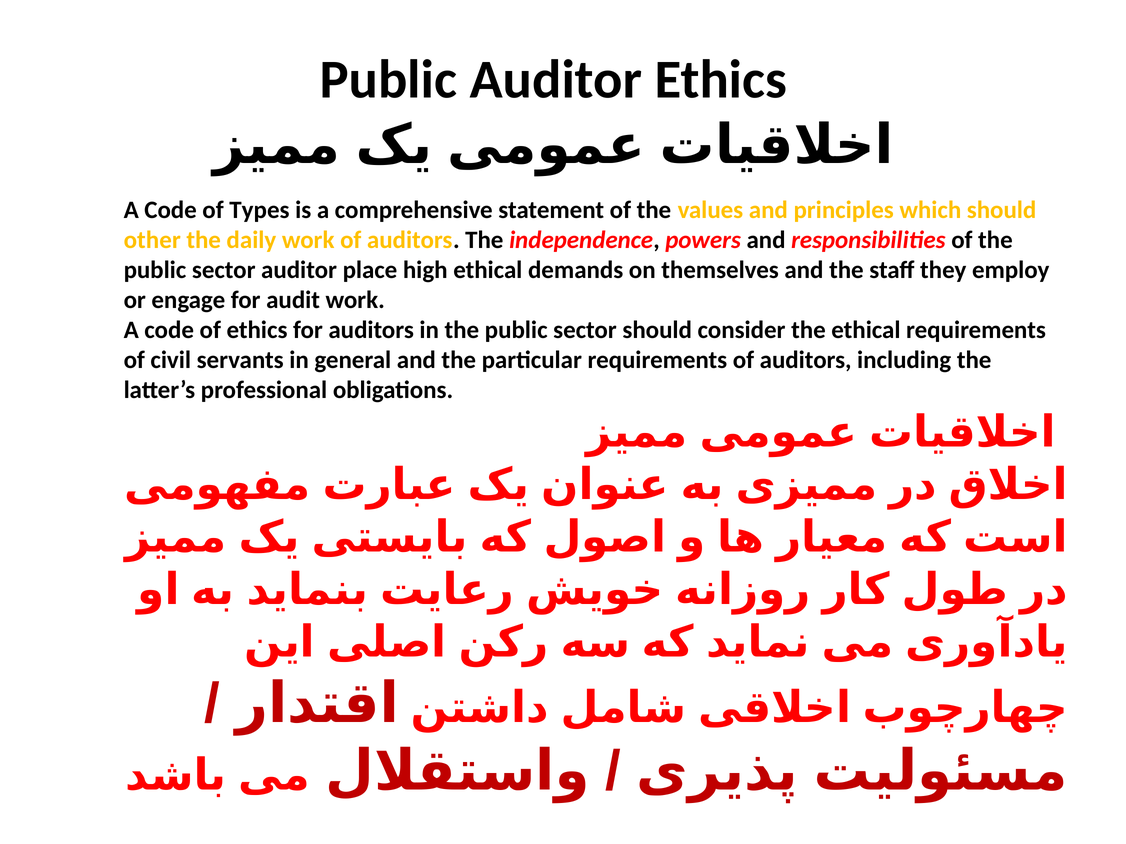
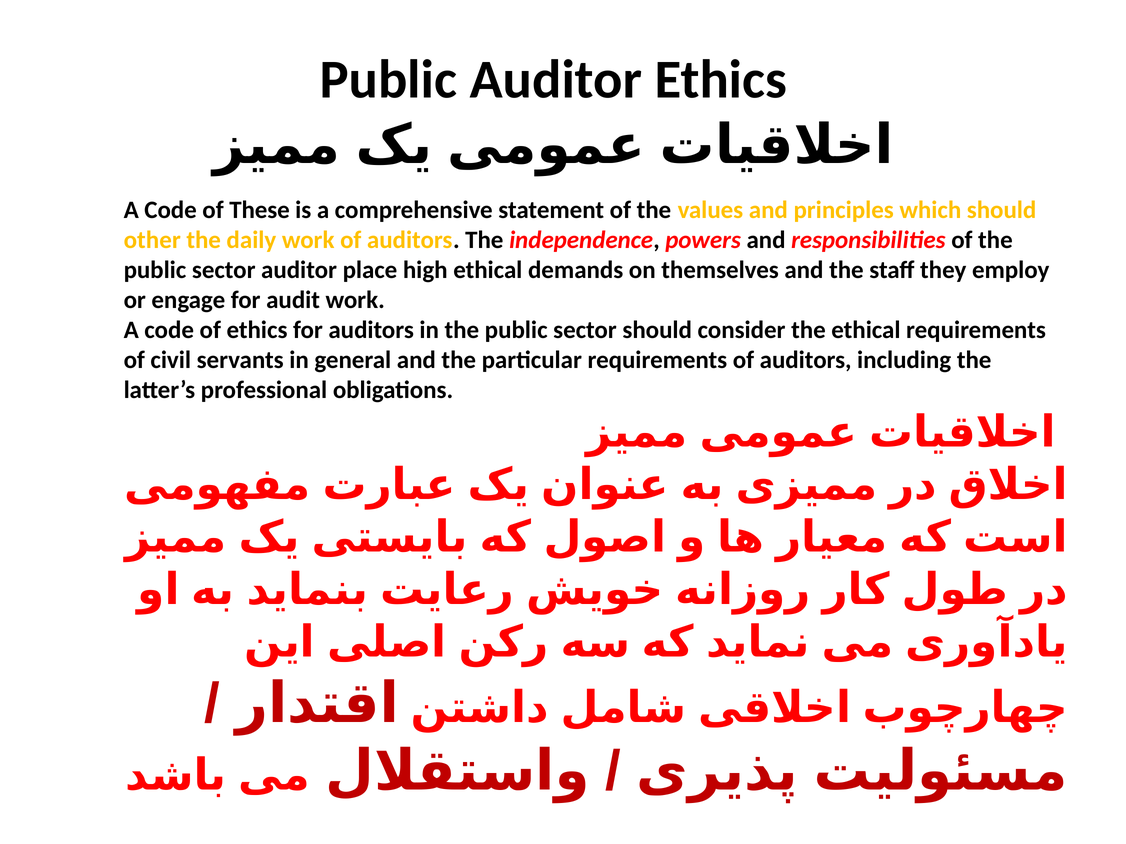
Types: Types -> These
